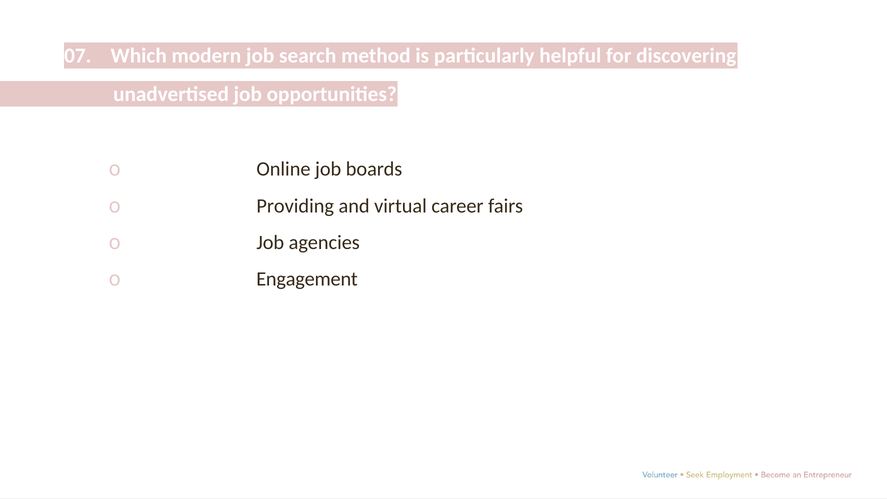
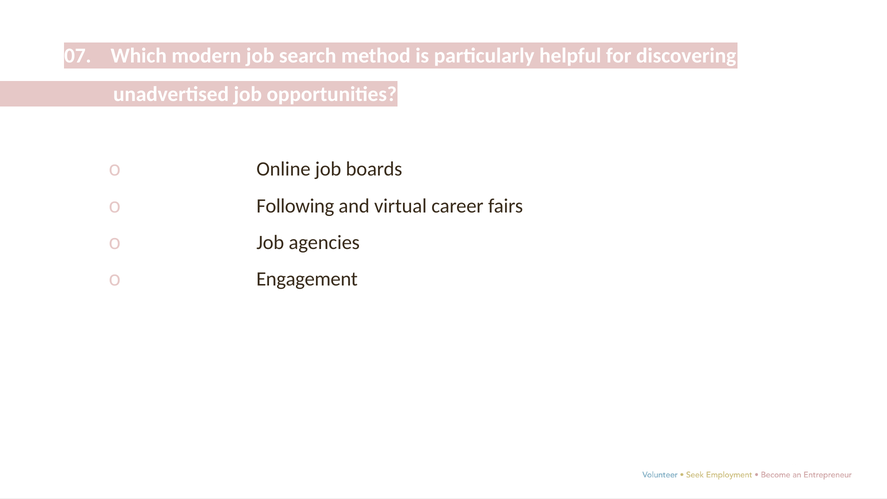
Providing: Providing -> Following
